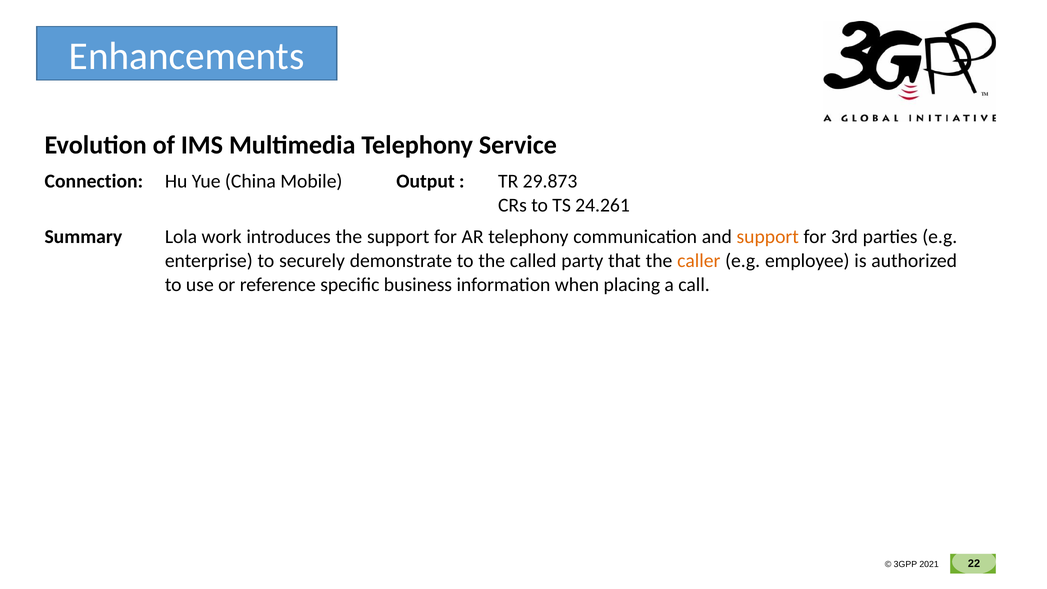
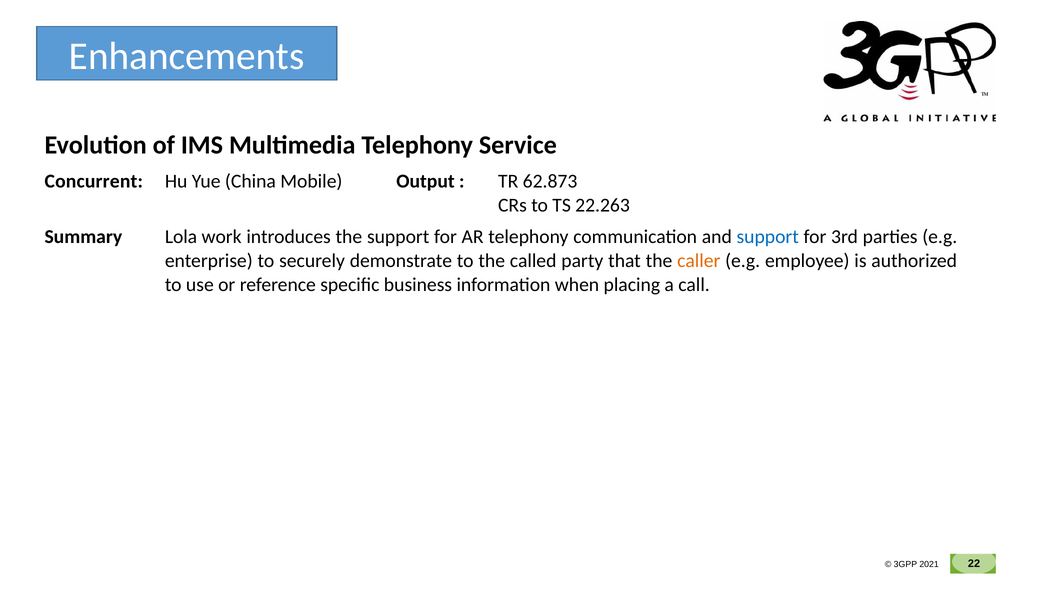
Connection: Connection -> Concurrent
29.873: 29.873 -> 62.873
24.261: 24.261 -> 22.263
support at (768, 237) colour: orange -> blue
